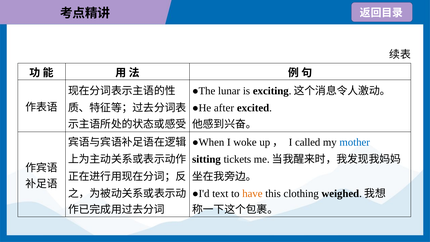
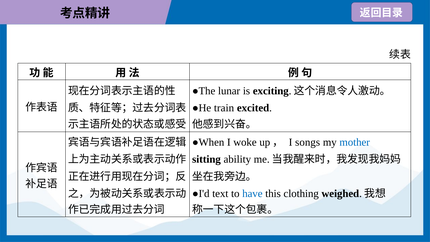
after: after -> train
called: called -> songs
tickets: tickets -> ability
have colour: orange -> blue
